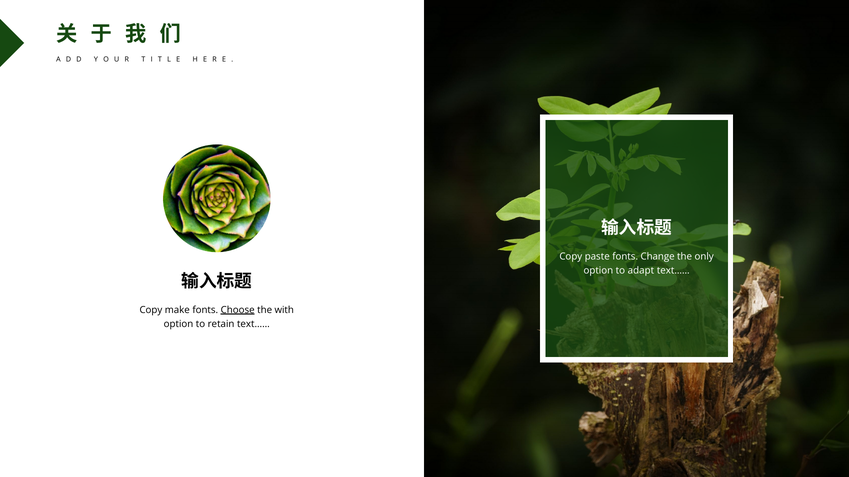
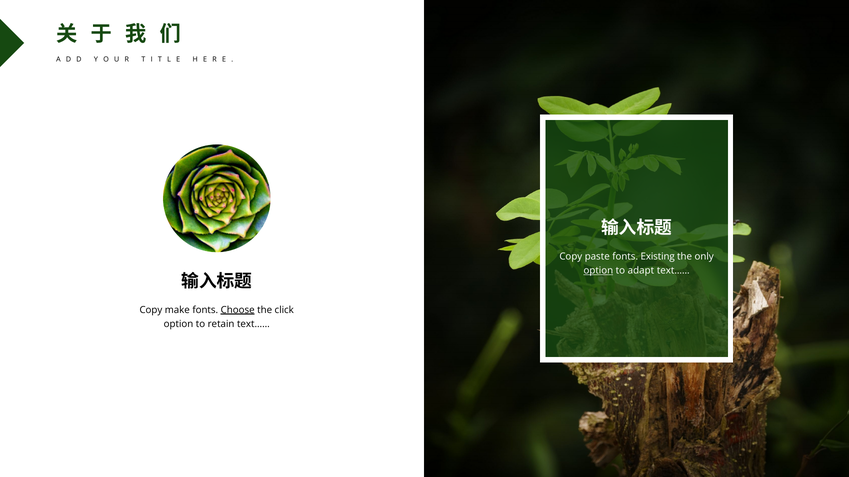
Change: Change -> Existing
option at (598, 271) underline: none -> present
with: with -> click
